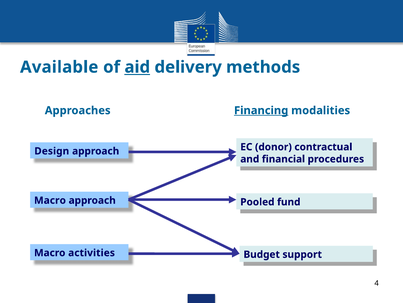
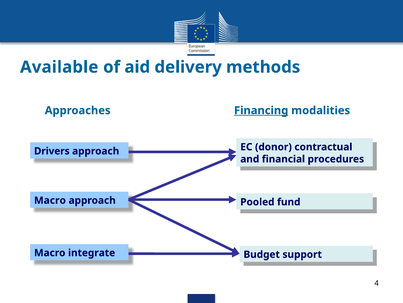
aid underline: present -> none
Design: Design -> Drivers
activities: activities -> integrate
